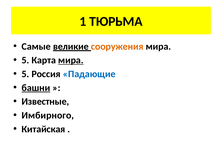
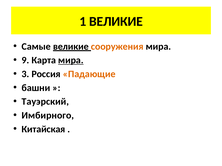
1 ТЮРЬМА: ТЮРЬМА -> ВЕЛИКИЕ
5 at (25, 60): 5 -> 9
5 at (25, 74): 5 -> 3
Падающие colour: blue -> orange
башни underline: present -> none
Известные: Известные -> Тауэрский
